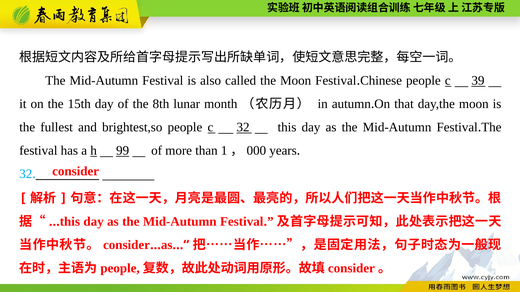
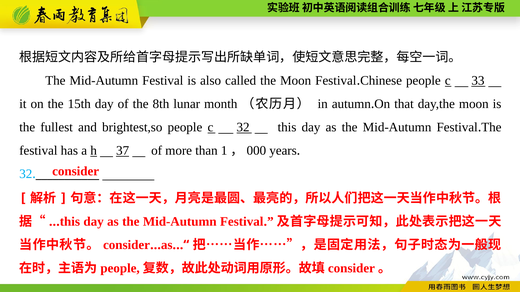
39: 39 -> 33
99: 99 -> 37
